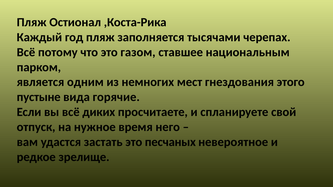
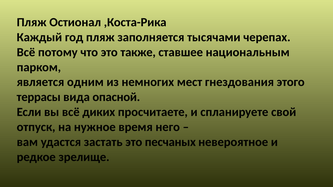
газом: газом -> также
пустыне: пустыне -> террасы
горячие: горячие -> опасной
